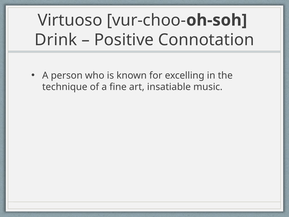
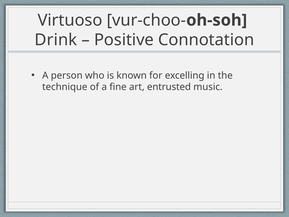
insatiable: insatiable -> entrusted
